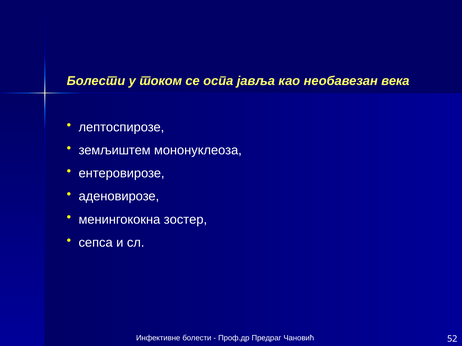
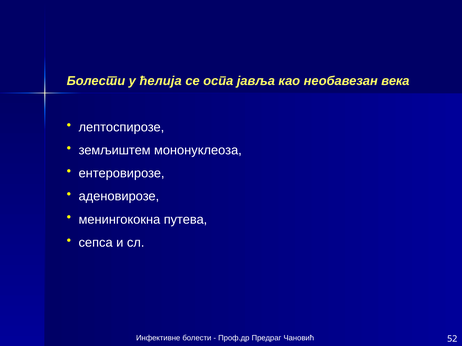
током: током -> ћелија
зостер: зостер -> путева
